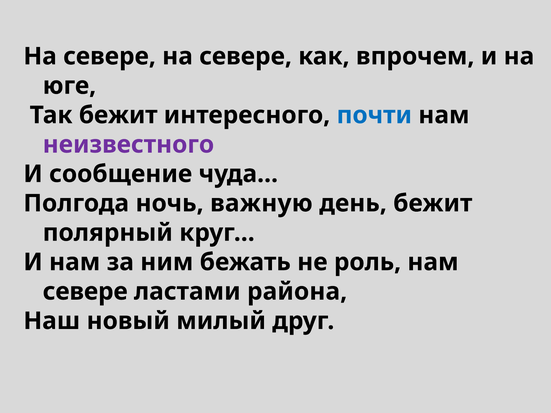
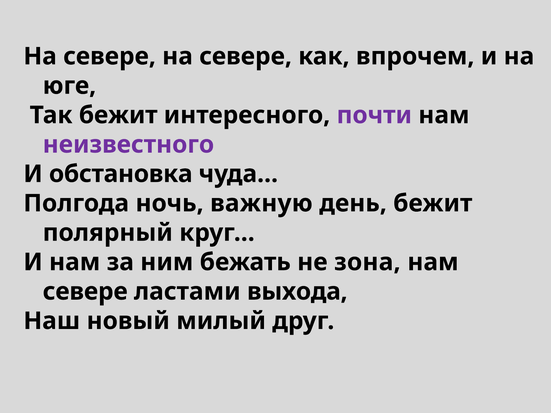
почти colour: blue -> purple
сообщение: сообщение -> обстановка
роль: роль -> зона
района: района -> выхода
